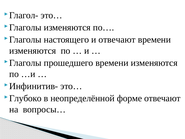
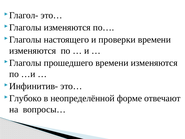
и отвечают: отвечают -> проверки
